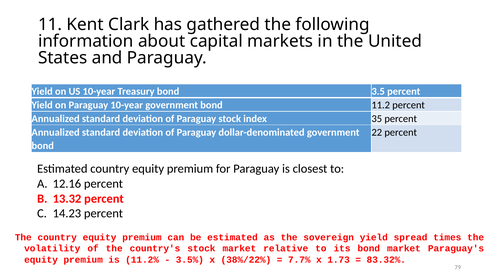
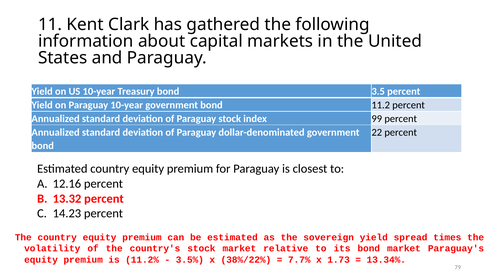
35: 35 -> 99
83.32%: 83.32% -> 13.34%
